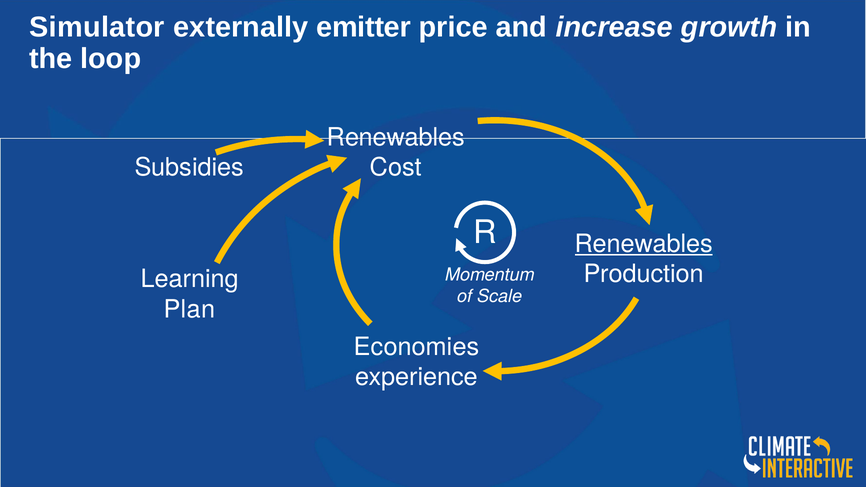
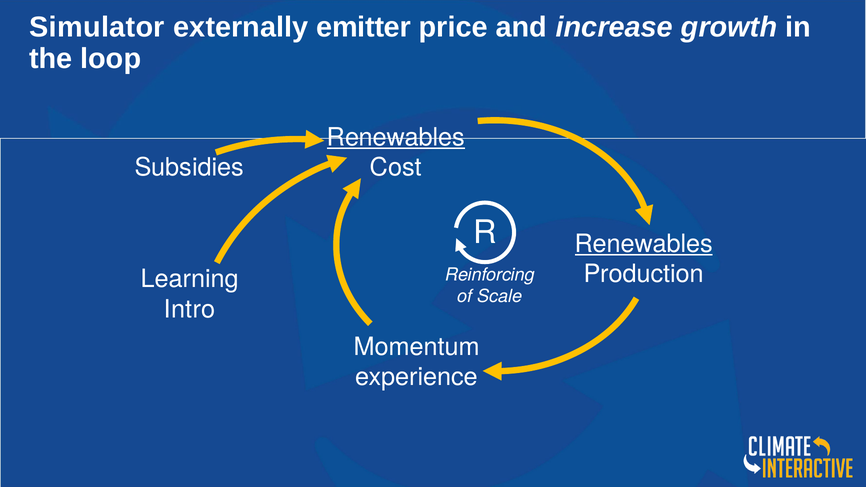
Renewables at (396, 137) underline: none -> present
Momentum: Momentum -> Reinforcing
Plan: Plan -> Intro
Economies: Economies -> Momentum
